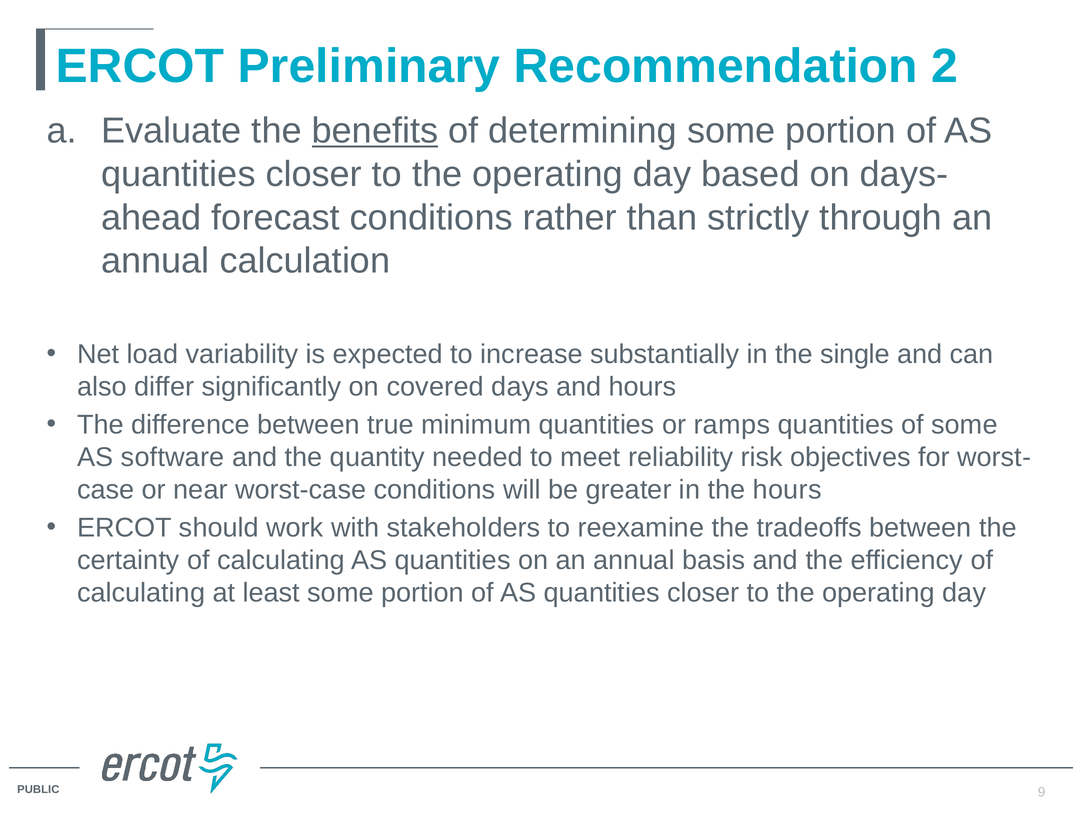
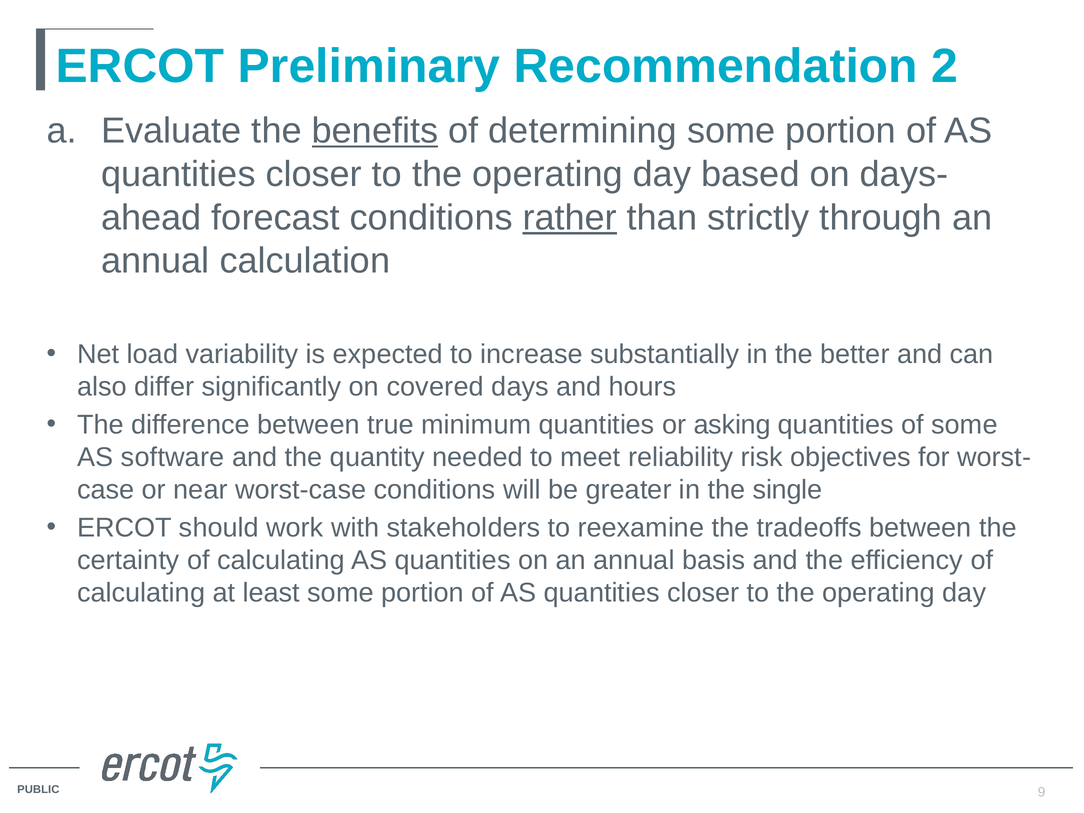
rather underline: none -> present
single: single -> better
ramps: ramps -> asking
the hours: hours -> single
